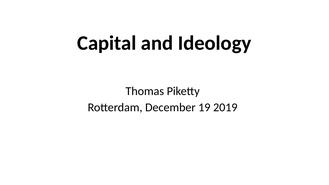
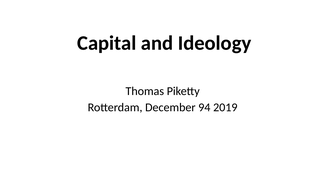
19: 19 -> 94
